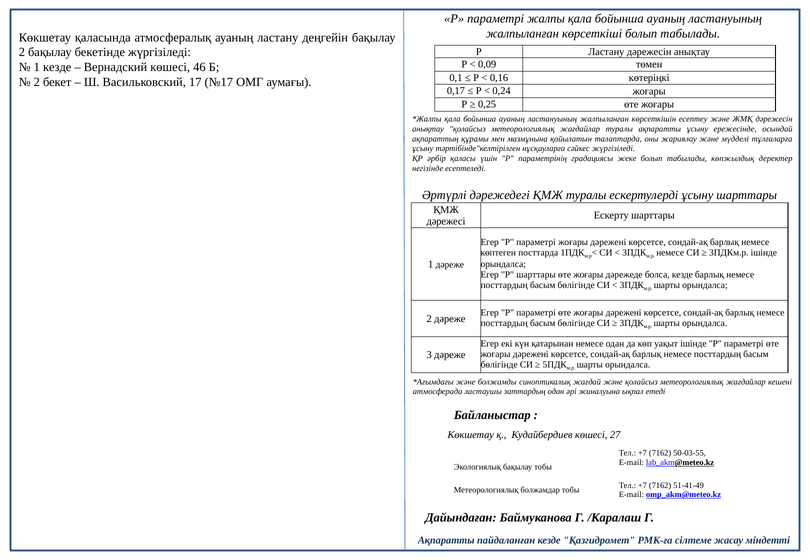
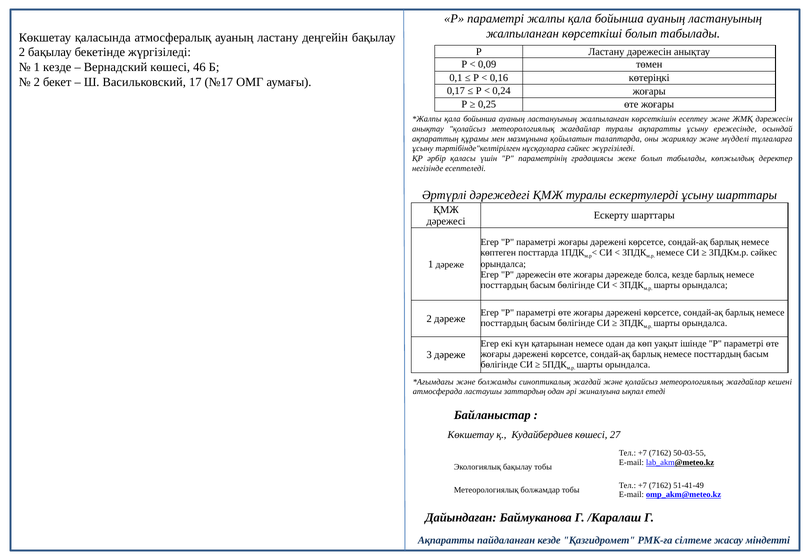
3ПДКм.р ішінде: ішінде -> сәйкес
P шарттары: шарттары -> дәрежесін
